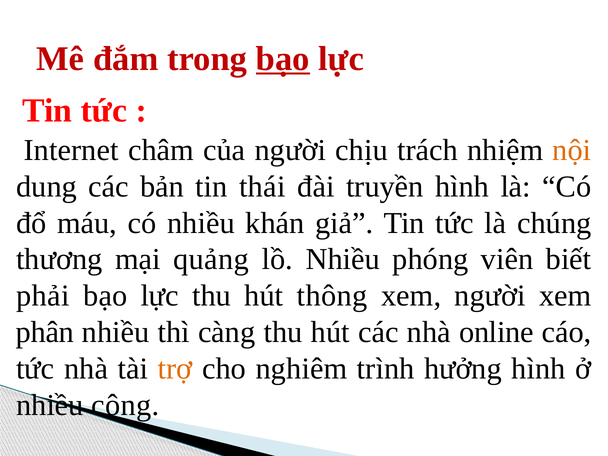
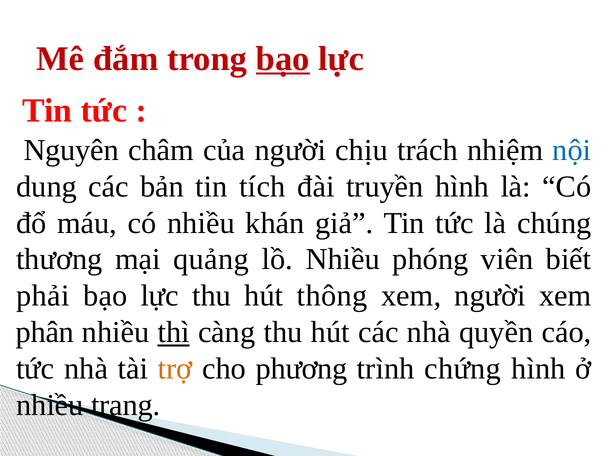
Internet: Internet -> Nguyên
nội colour: orange -> blue
thái: thái -> tích
thì underline: none -> present
online: online -> quyền
nghiêm: nghiêm -> phương
hưởng: hưởng -> chứng
cộng: cộng -> trang
